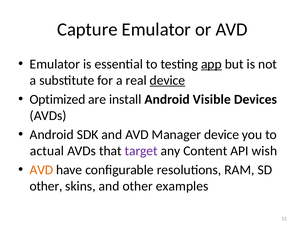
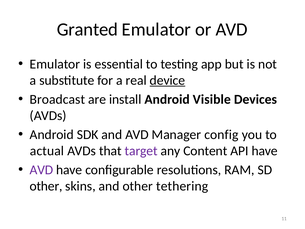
Capture: Capture -> Granted
app underline: present -> none
Optimized: Optimized -> Broadcast
Manager device: device -> config
API wish: wish -> have
AVD at (41, 170) colour: orange -> purple
examples: examples -> tethering
